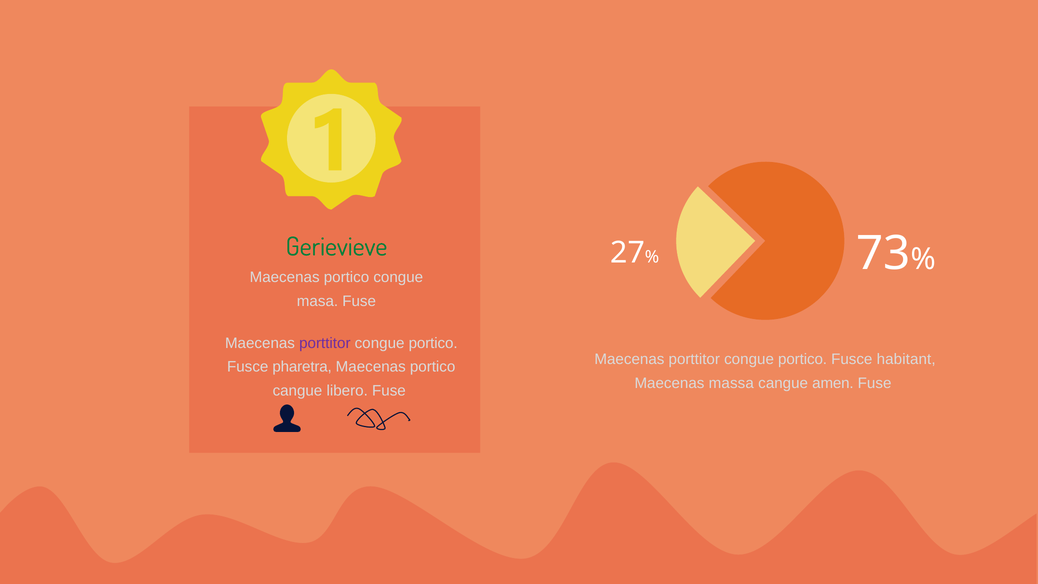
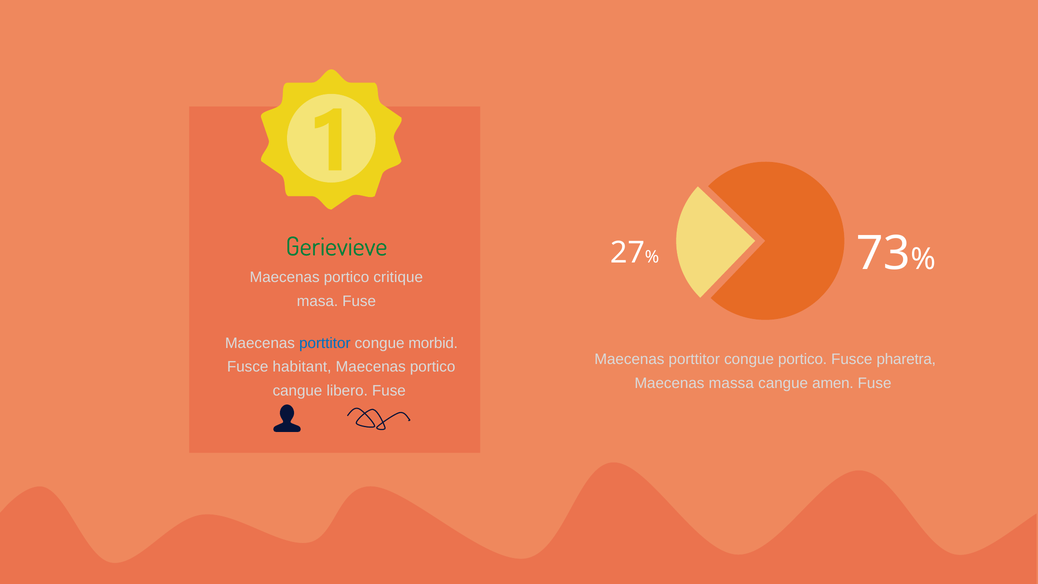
portico congue: congue -> critique
porttitor at (325, 343) colour: purple -> blue
portico at (433, 343): portico -> morbid
habitant: habitant -> pharetra
pharetra: pharetra -> habitant
